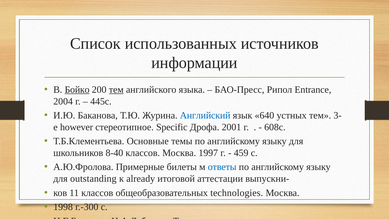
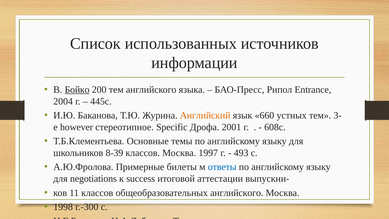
тем at (116, 90) underline: present -> none
Английский colour: blue -> orange
640: 640 -> 660
8-40: 8-40 -> 8-39
459: 459 -> 493
outstanding: outstanding -> negotiations
already: already -> success
общеобразовательных technologies: technologies -> английского
